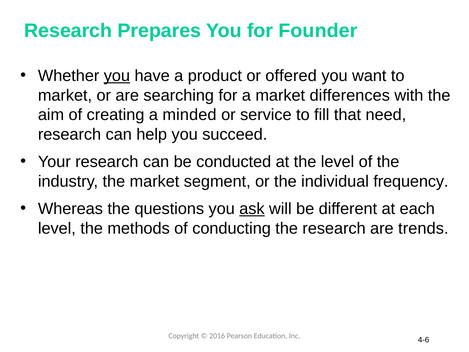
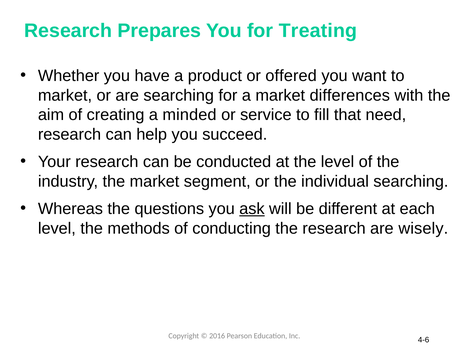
Founder: Founder -> Treating
you at (117, 76) underline: present -> none
individual frequency: frequency -> searching
trends: trends -> wisely
